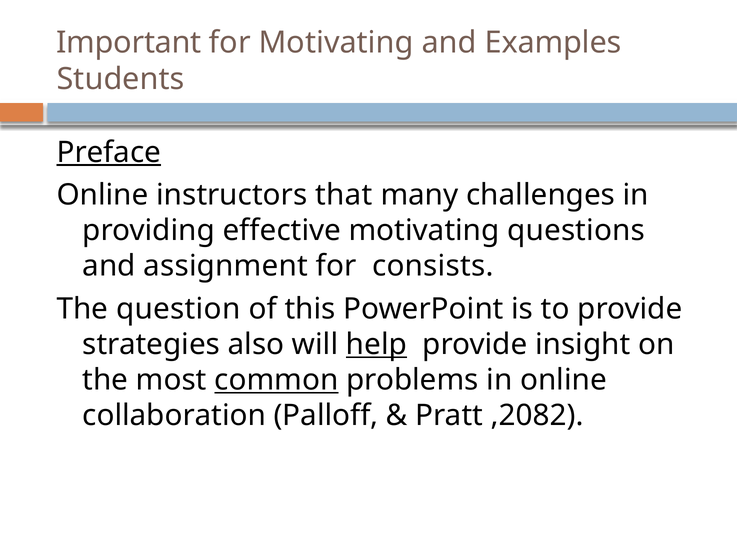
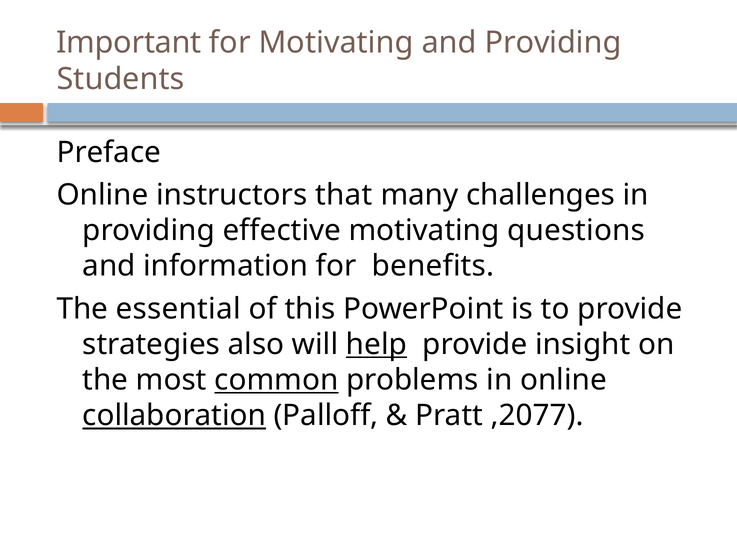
and Examples: Examples -> Providing
Preface underline: present -> none
assignment: assignment -> information
consists: consists -> benefits
question: question -> essential
collaboration underline: none -> present
,2082: ,2082 -> ,2077
